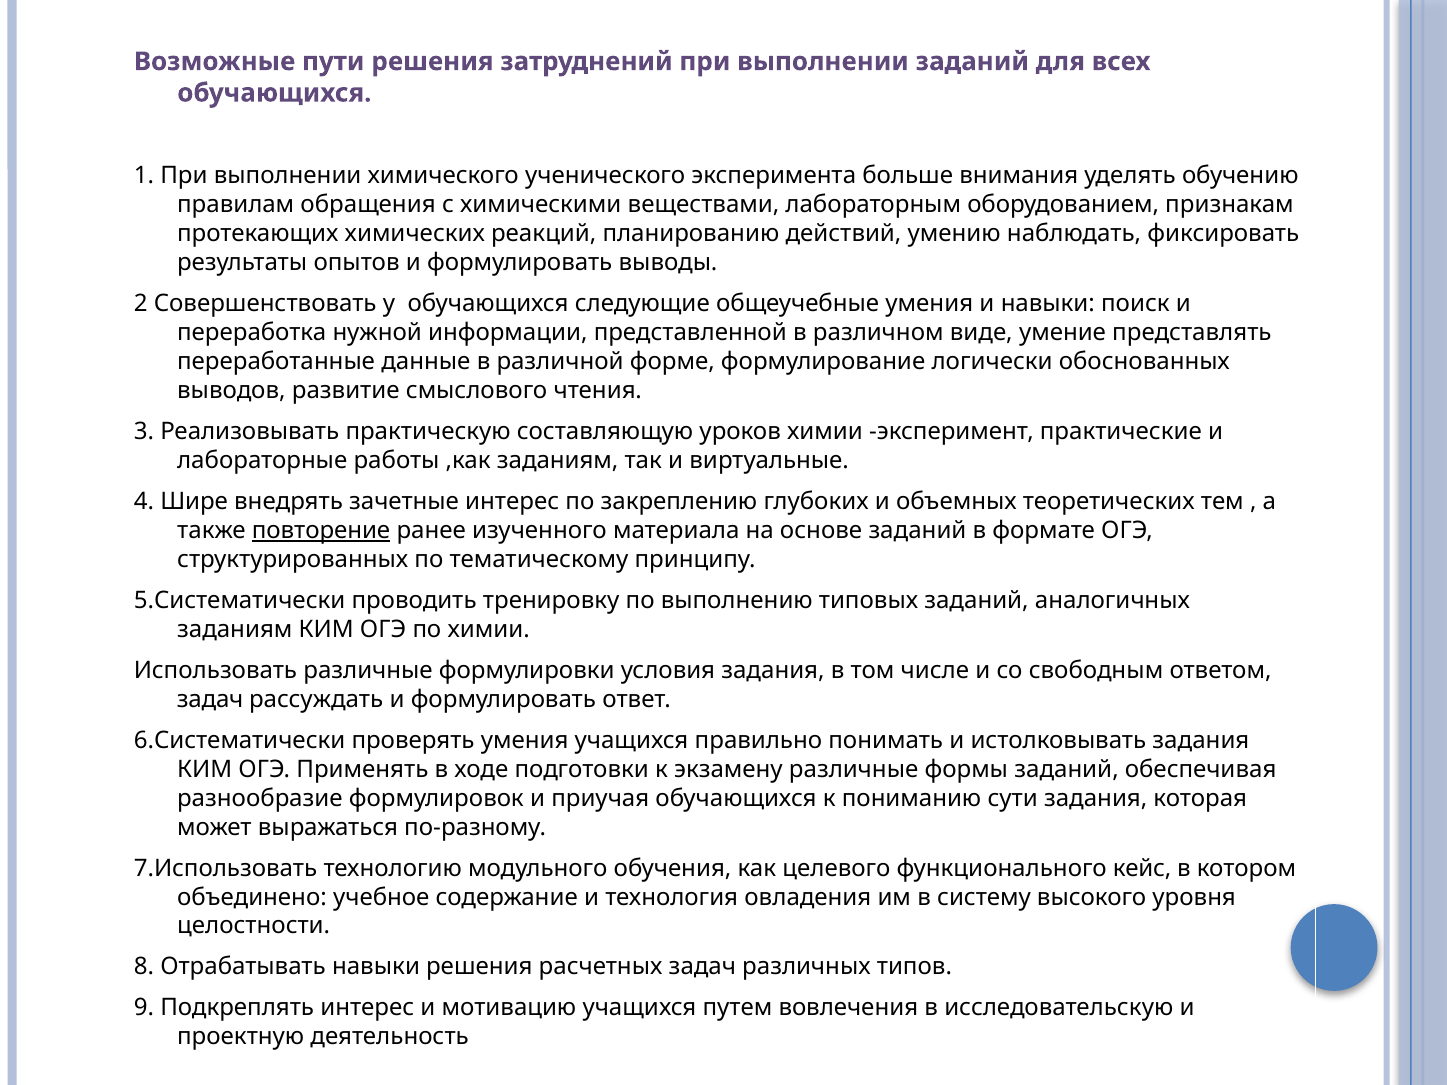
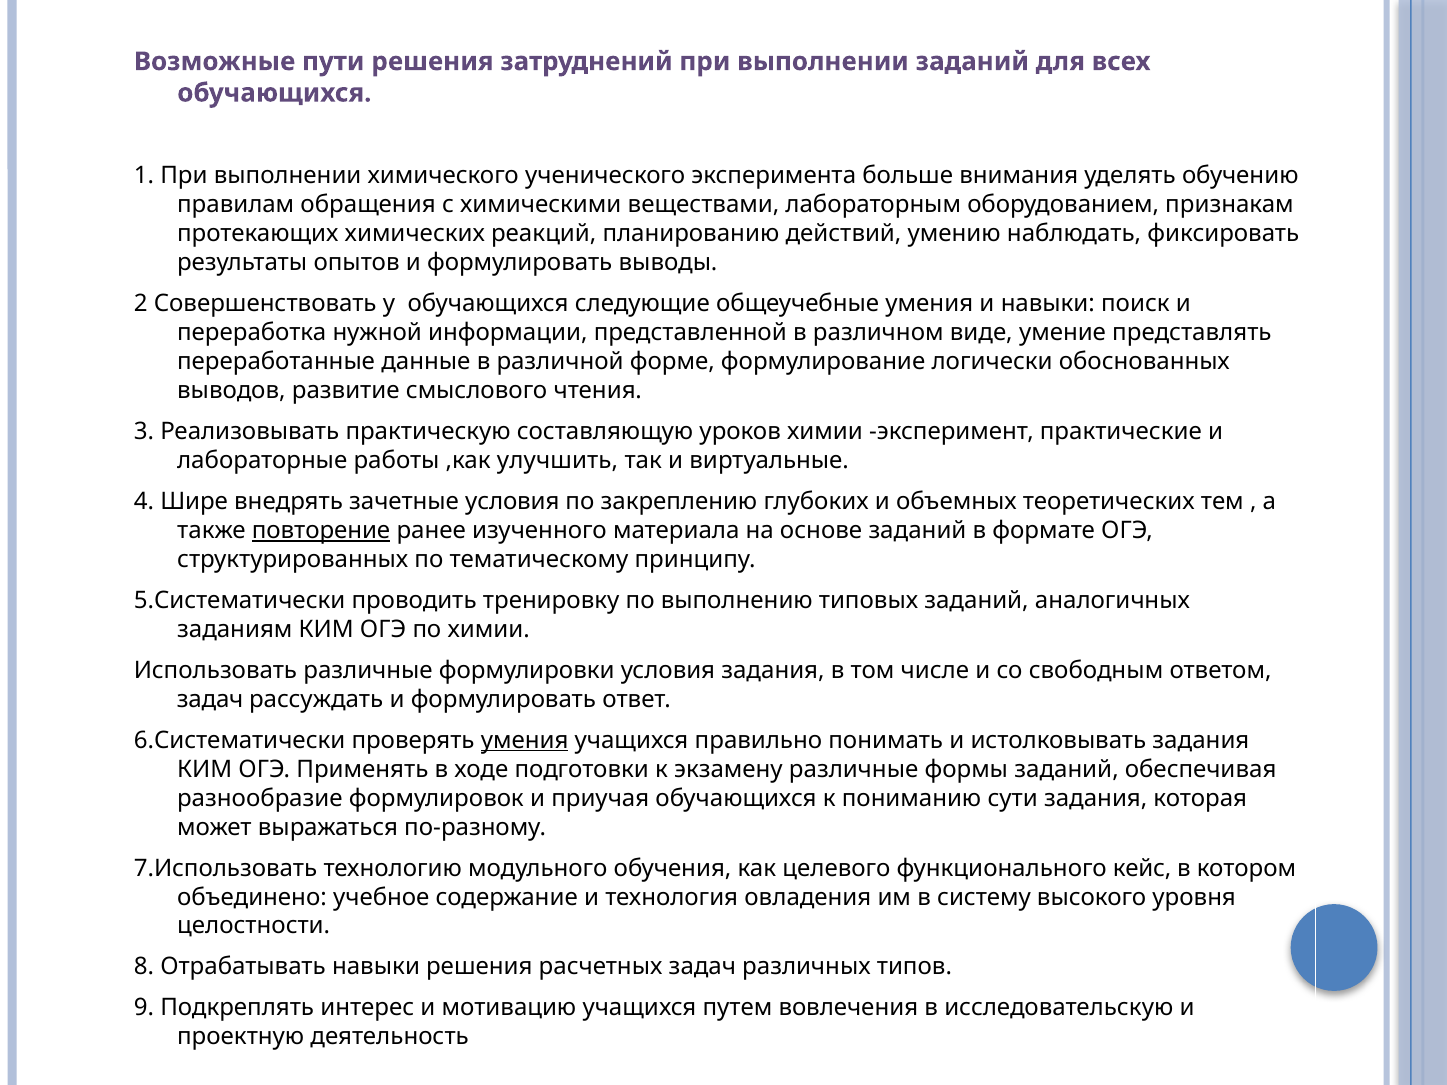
,как заданиям: заданиям -> улучшить
зачетные интерес: интерес -> условия
умения at (525, 741) underline: none -> present
